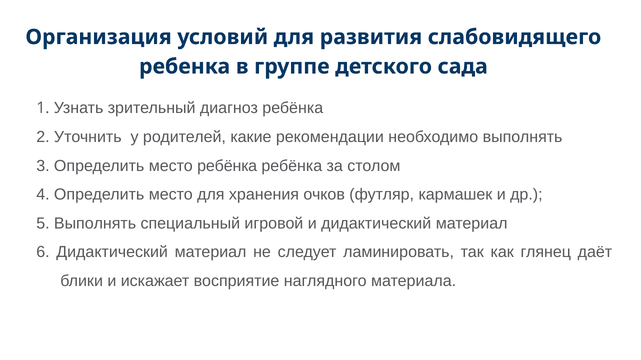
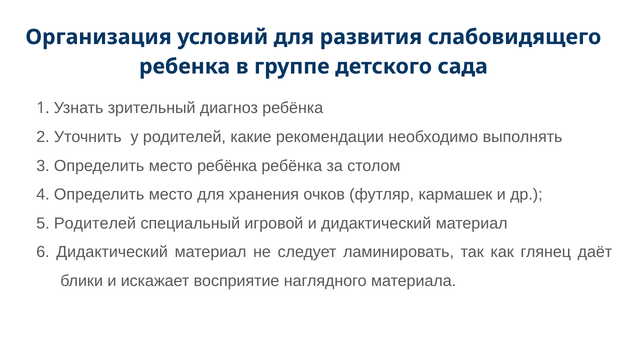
5 Выполнять: Выполнять -> Родителей
